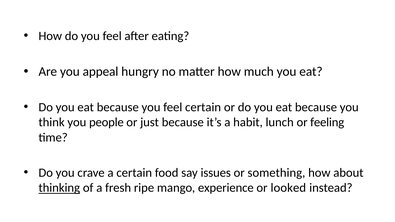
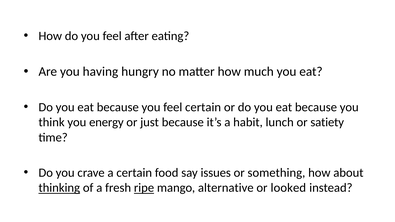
appeal: appeal -> having
people: people -> energy
feeling: feeling -> satiety
ripe underline: none -> present
experience: experience -> alternative
